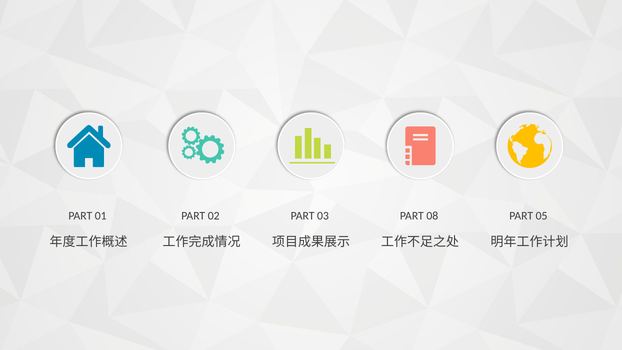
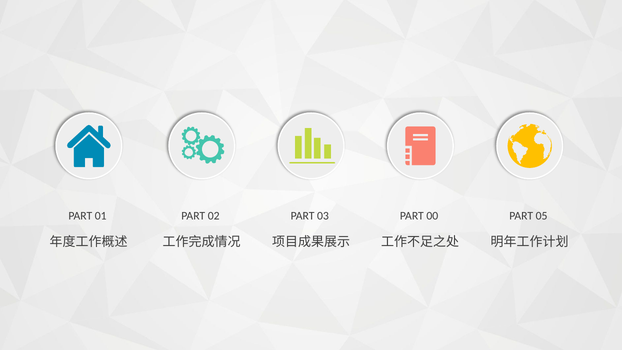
08: 08 -> 00
